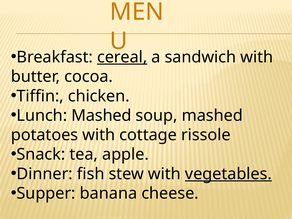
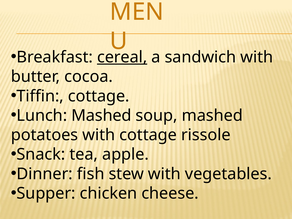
Tiffin chicken: chicken -> cottage
vegetables underline: present -> none
banana: banana -> chicken
